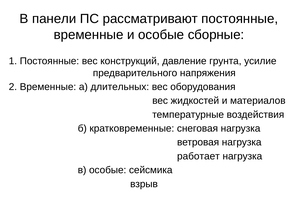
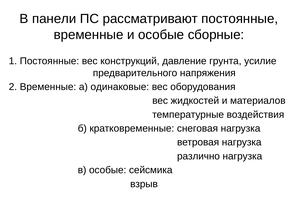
длительных: длительных -> одинаковые
работает: работает -> различно
